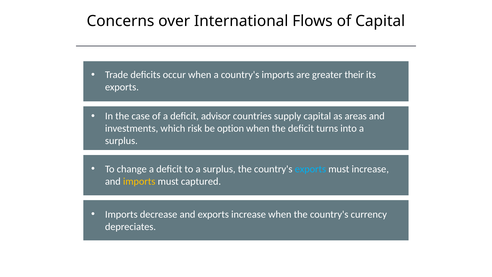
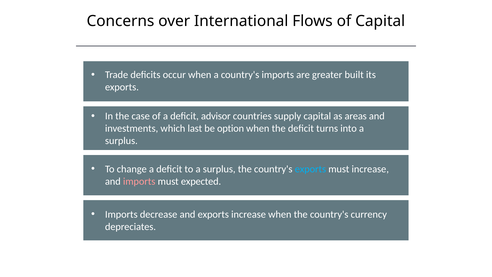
their: their -> built
risk: risk -> last
imports at (139, 181) colour: yellow -> pink
captured: captured -> expected
